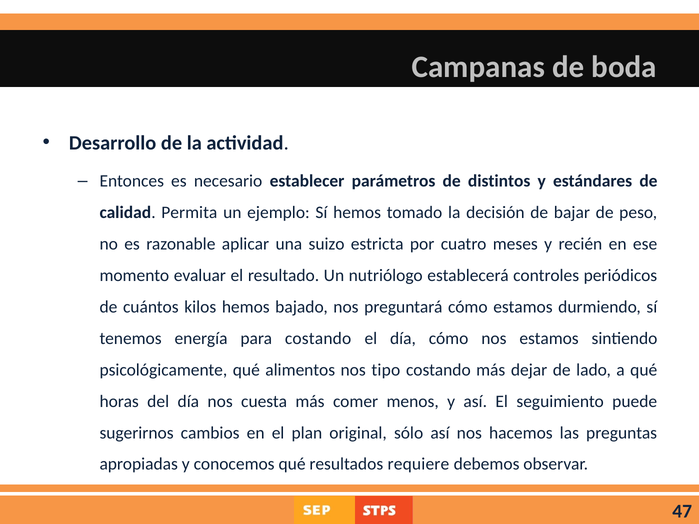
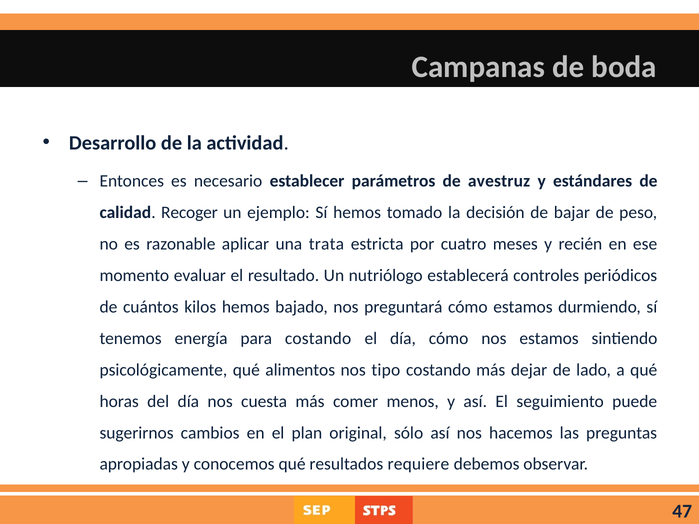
distintos: distintos -> avestruz
Permita: Permita -> Recoger
suizo: suizo -> trata
